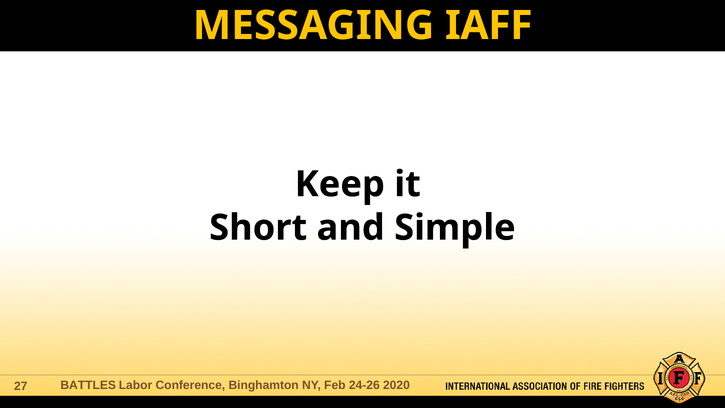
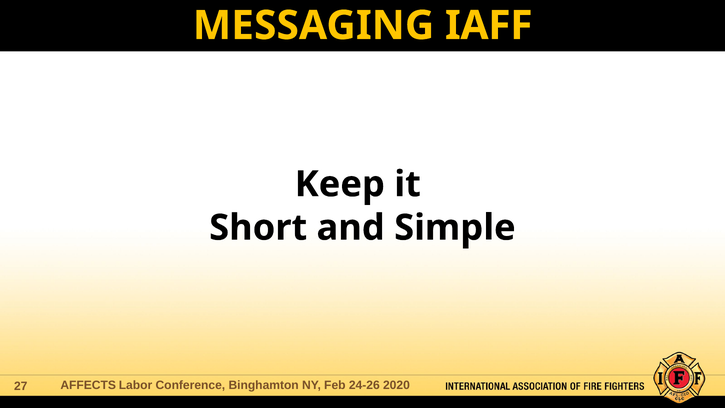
BATTLES: BATTLES -> AFFECTS
